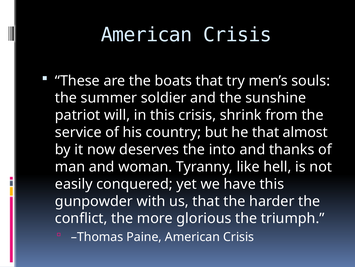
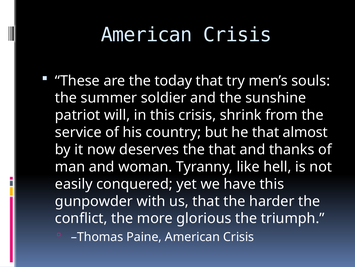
boats: boats -> today
the into: into -> that
